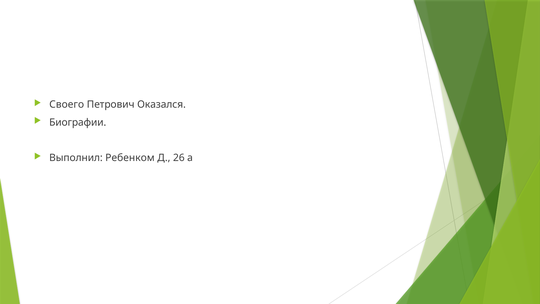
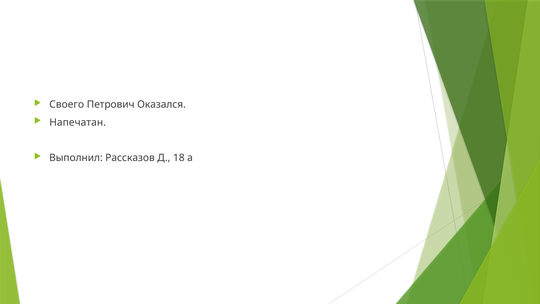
Биографии: Биографии -> Напечатан
Ребенком: Ребенком -> Рассказов
26: 26 -> 18
